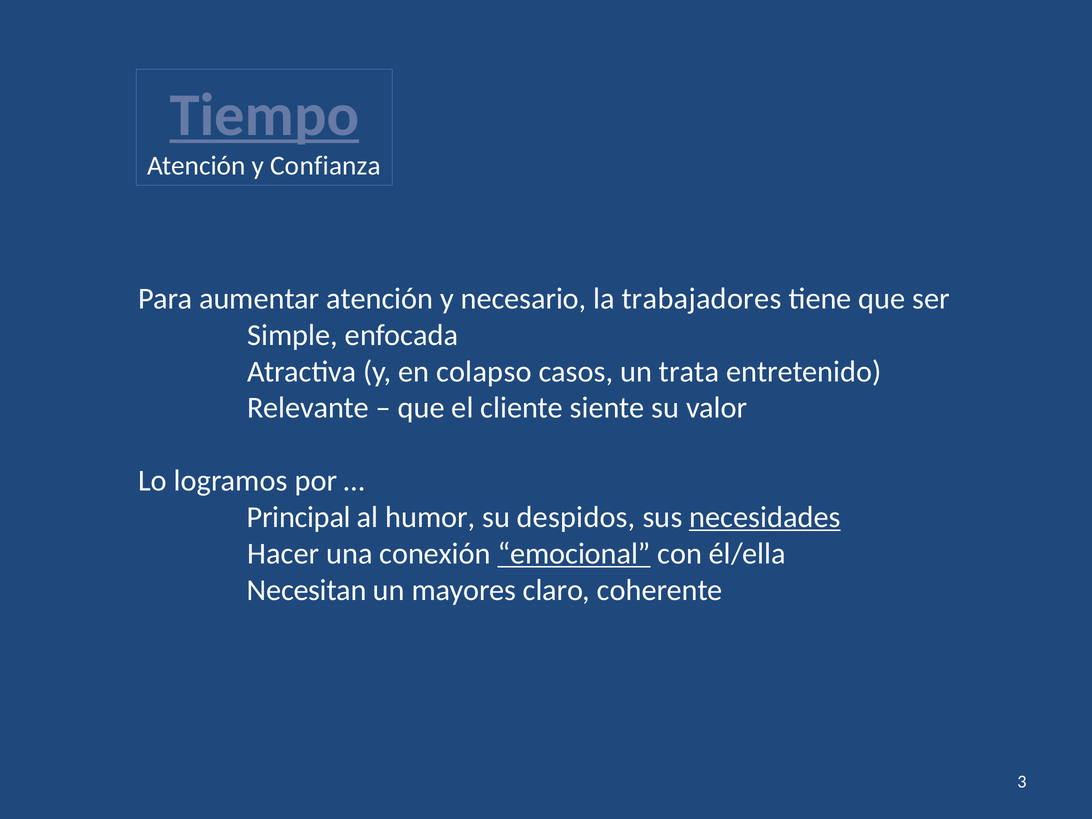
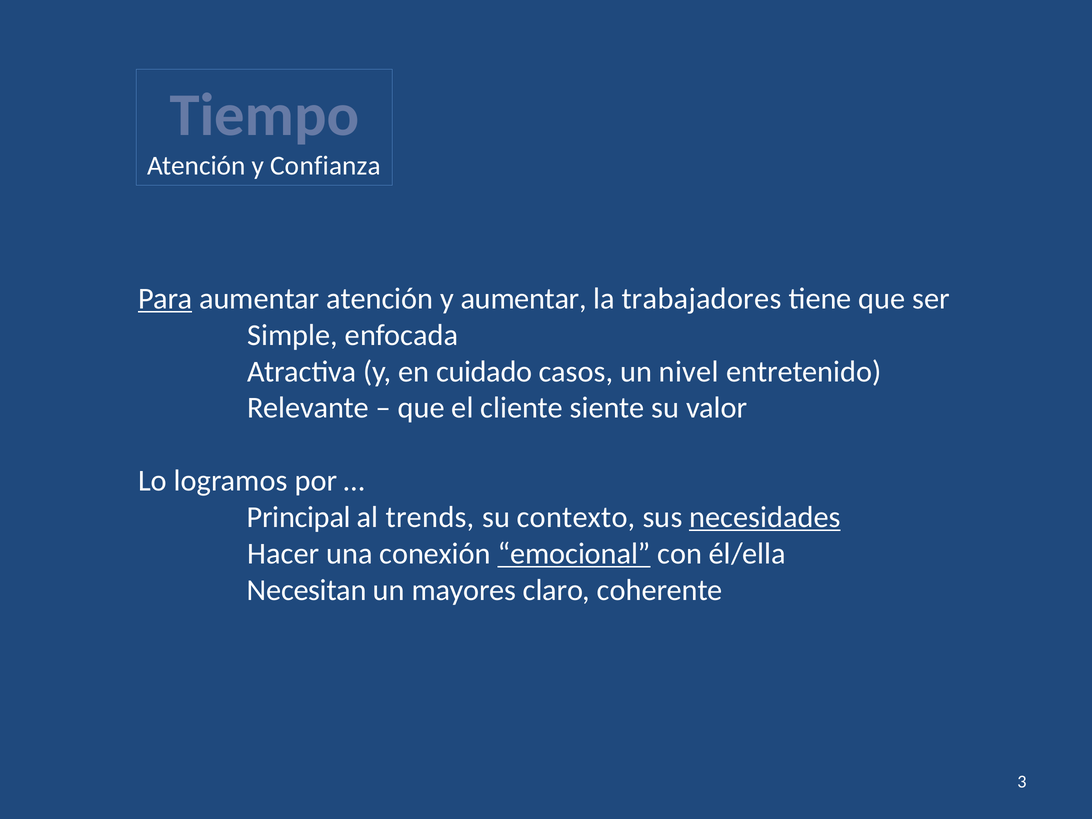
Tiempo underline: present -> none
Para underline: none -> present
y necesario: necesario -> aumentar
colapso: colapso -> cuidado
trata: trata -> nivel
humor: humor -> trends
despidos: despidos -> contexto
